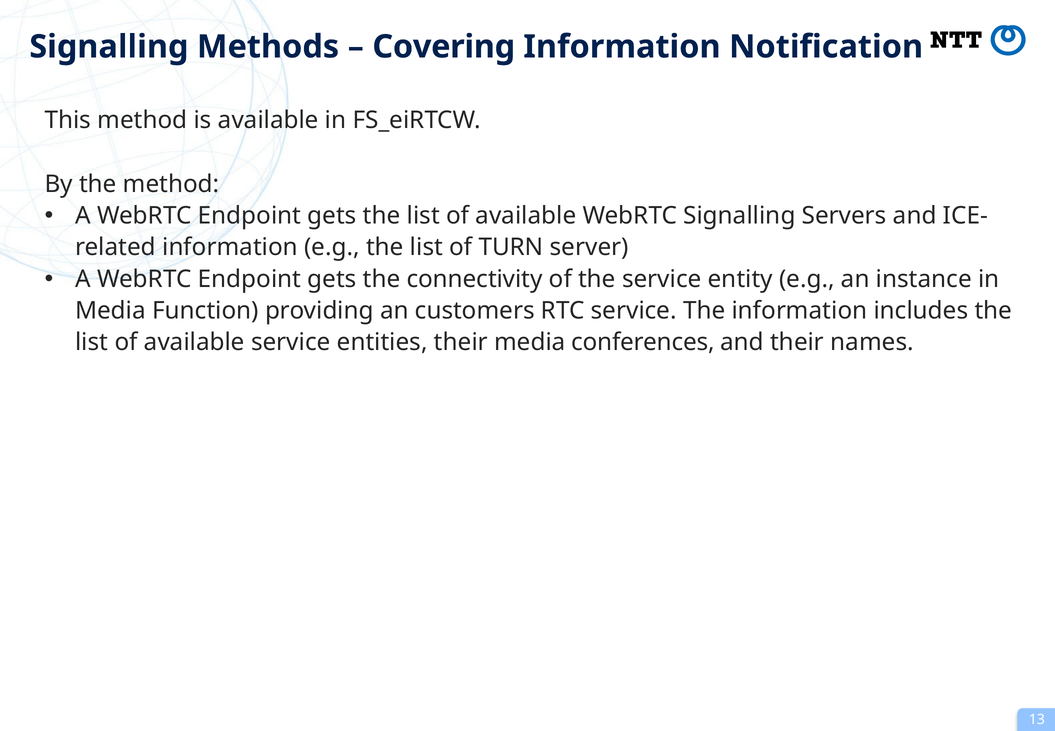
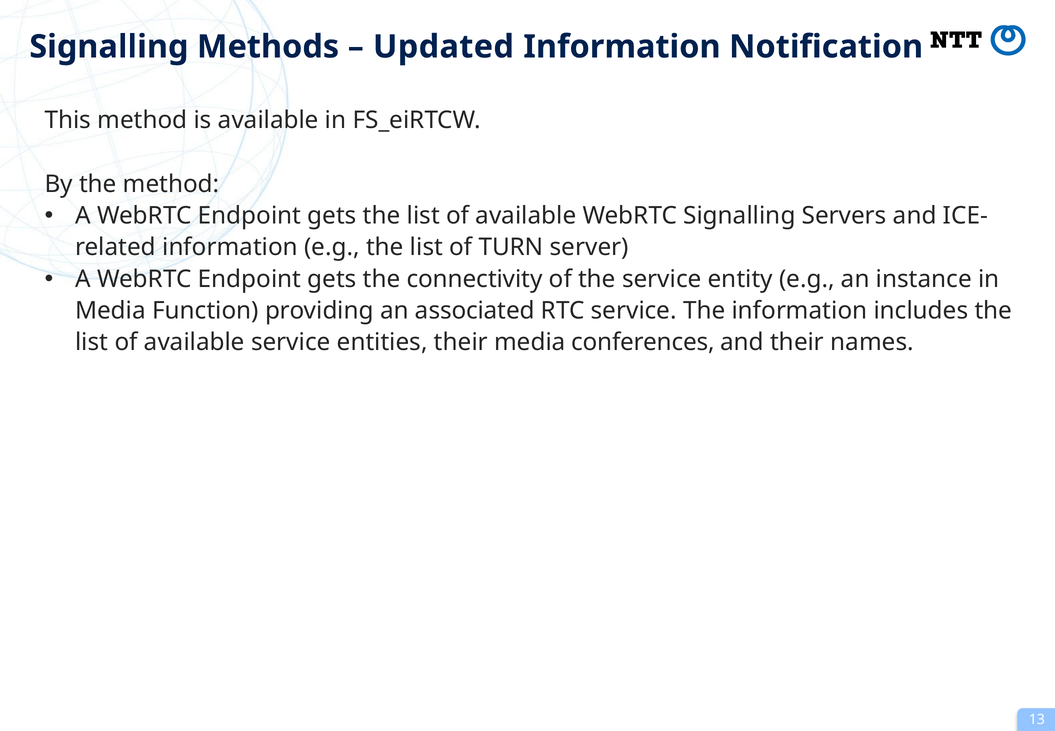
Covering: Covering -> Updated
customers: customers -> associated
